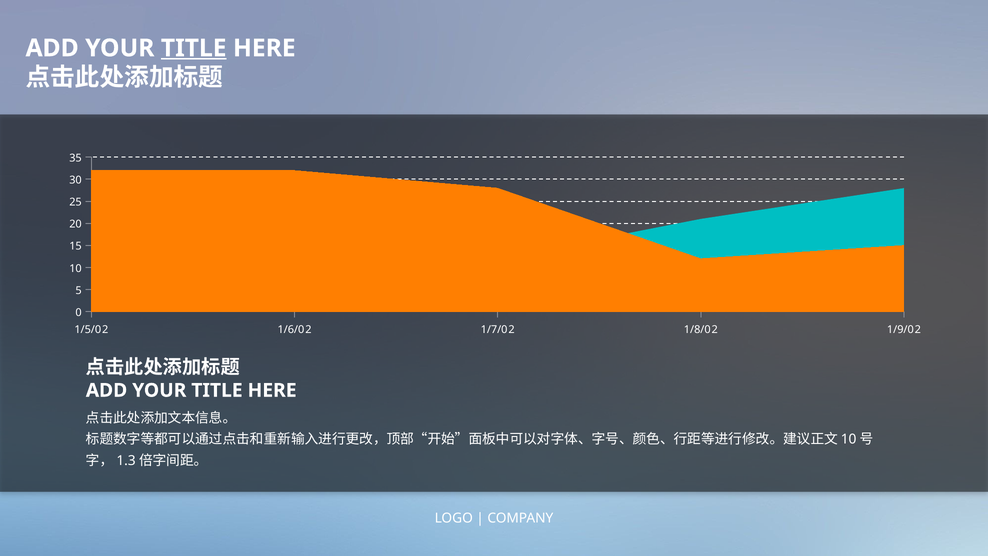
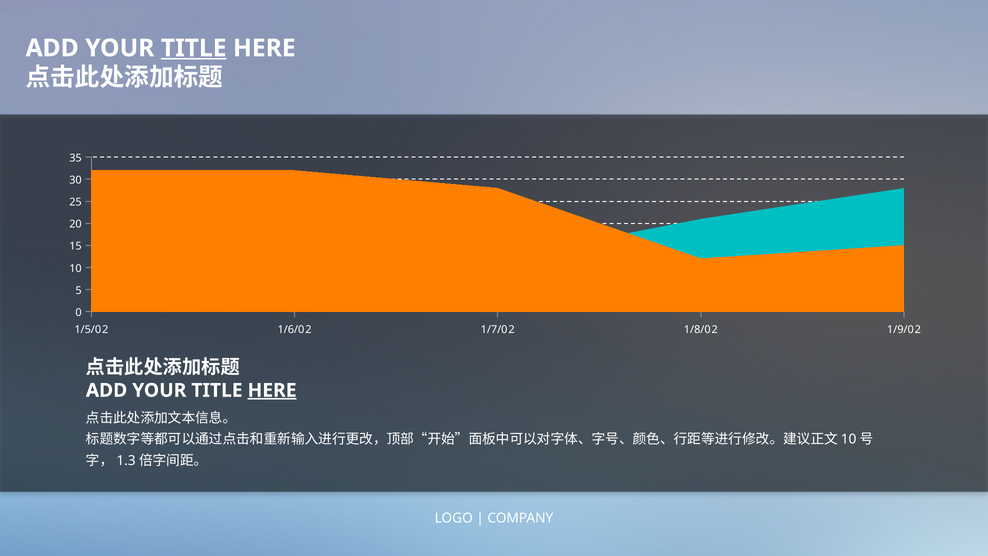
HERE at (272, 390) underline: none -> present
